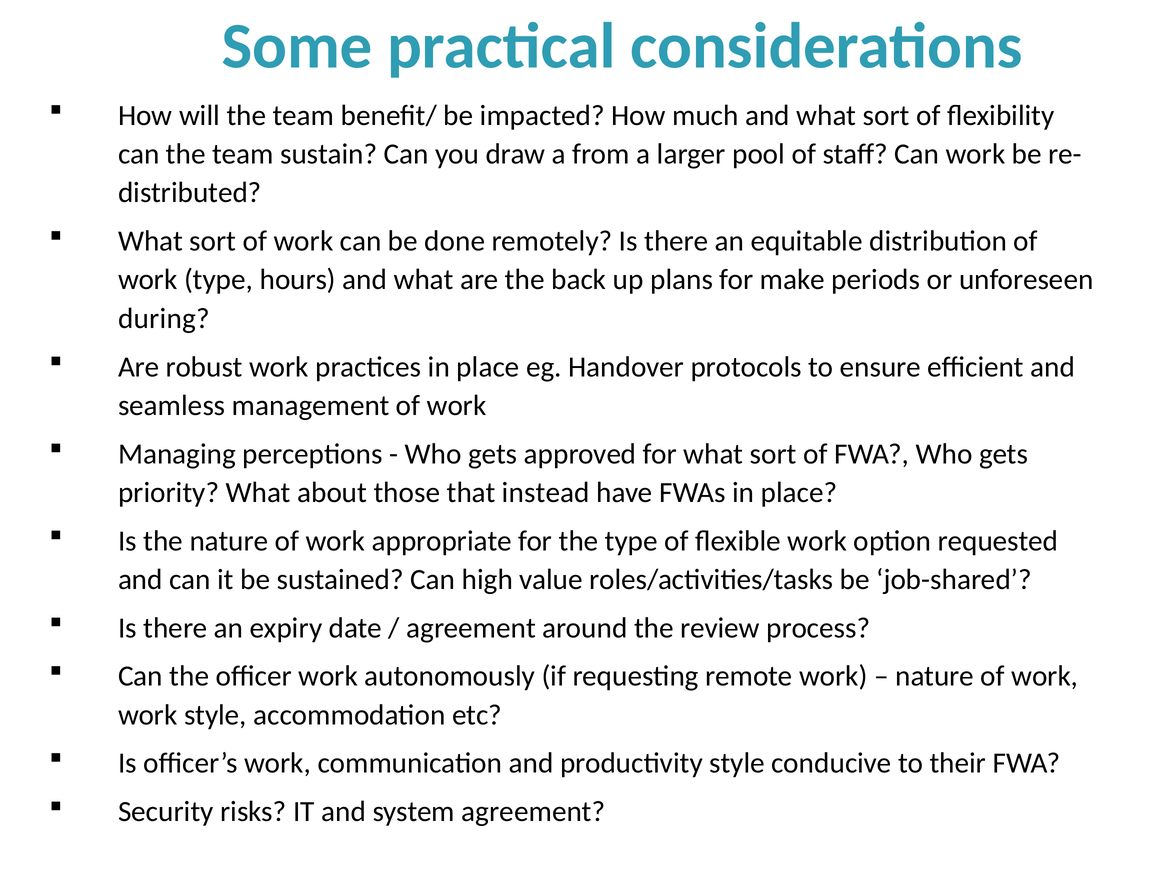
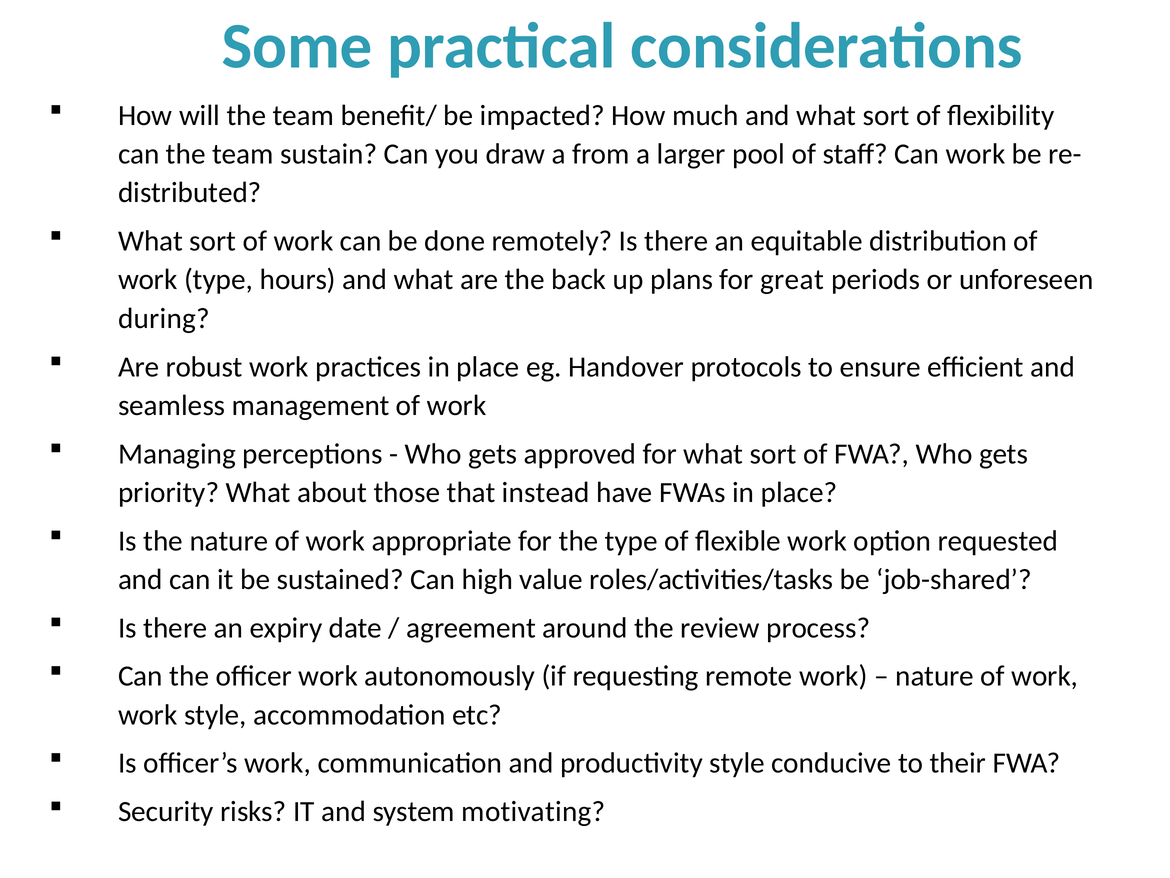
make: make -> great
system agreement: agreement -> motivating
